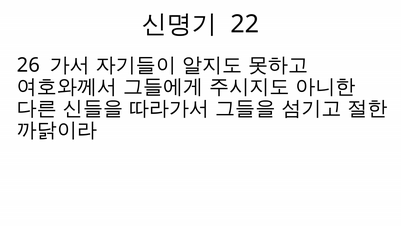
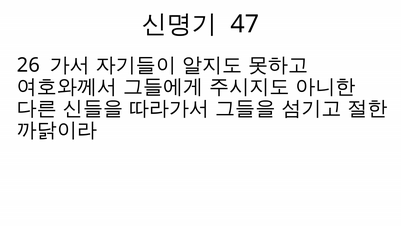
22: 22 -> 47
